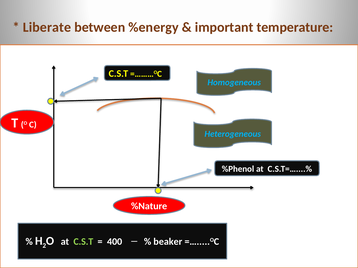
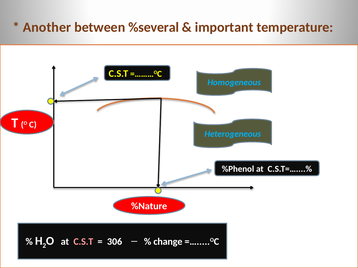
Liberate: Liberate -> Another
%energy: %energy -> %several
C.S.T at (83, 242) colour: light green -> pink
400: 400 -> 306
beaker: beaker -> change
